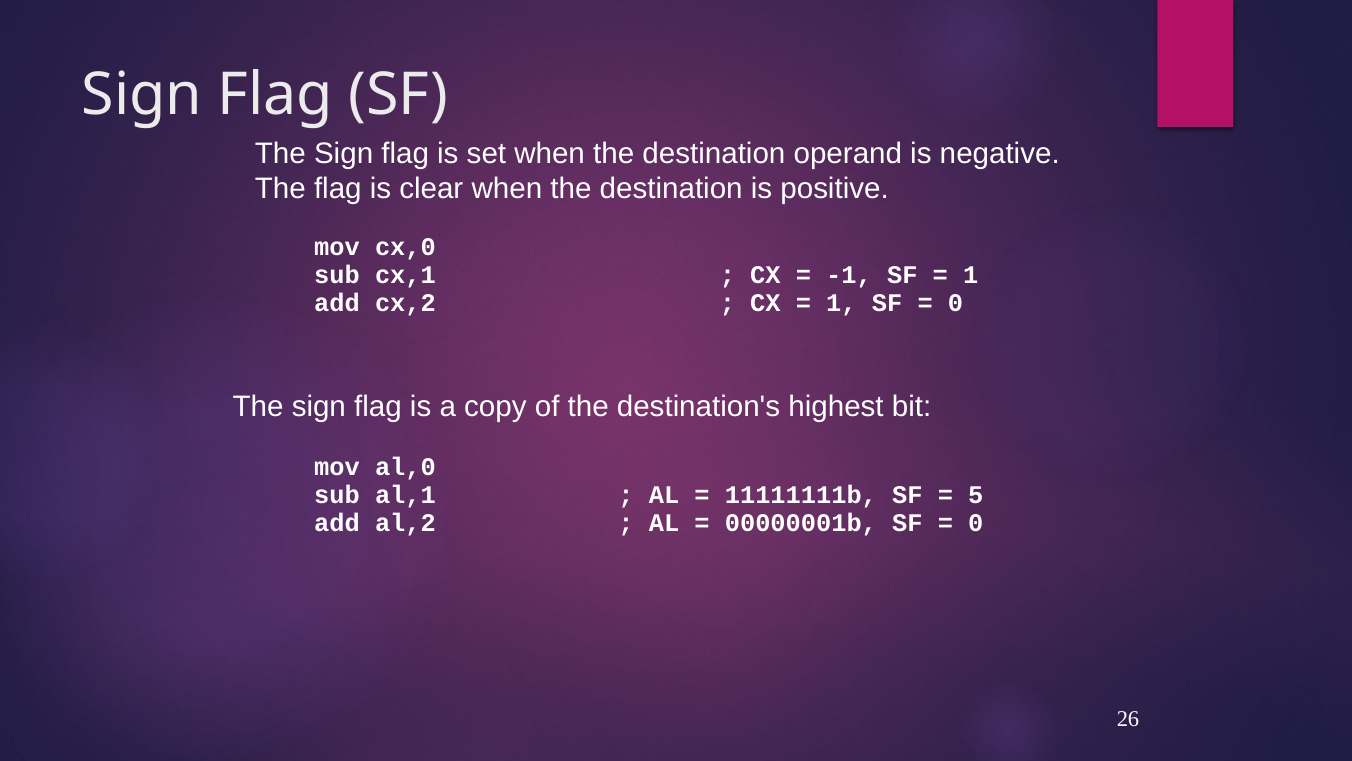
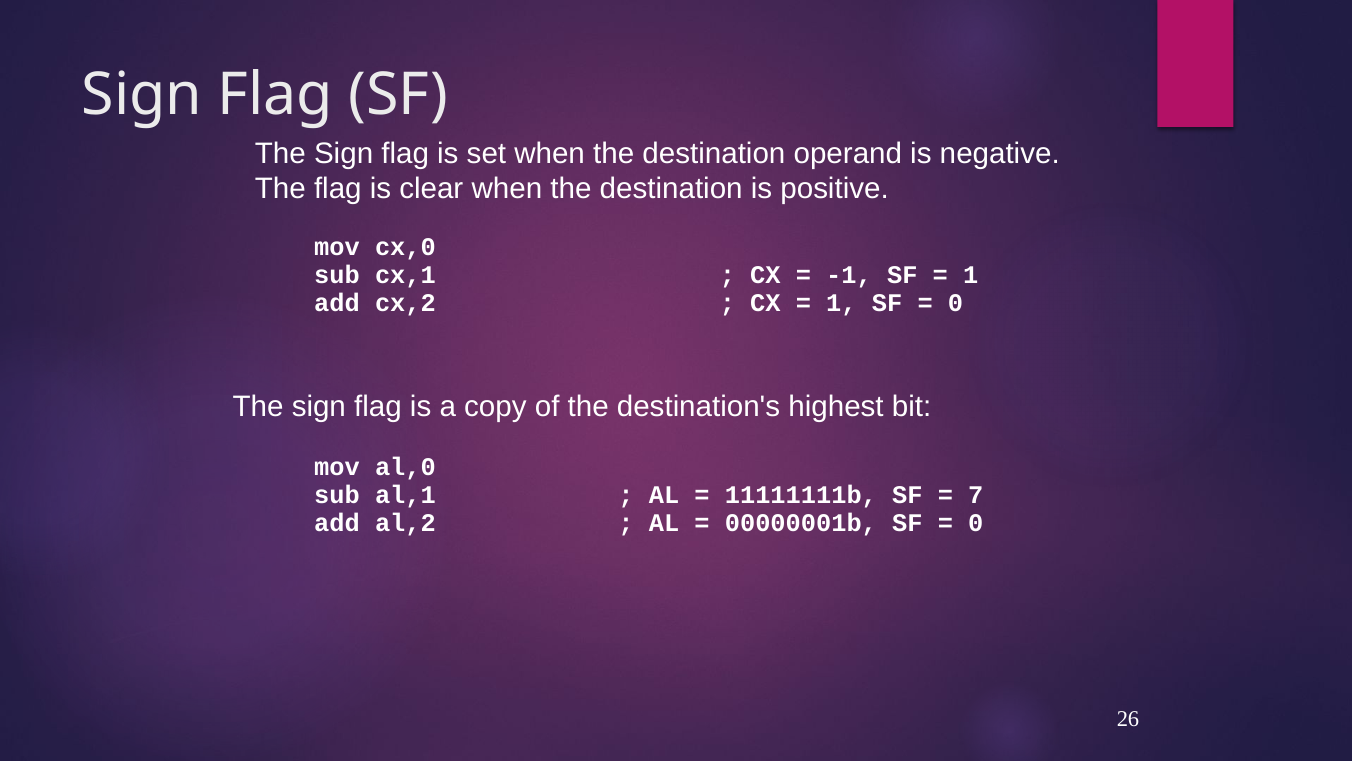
5: 5 -> 7
